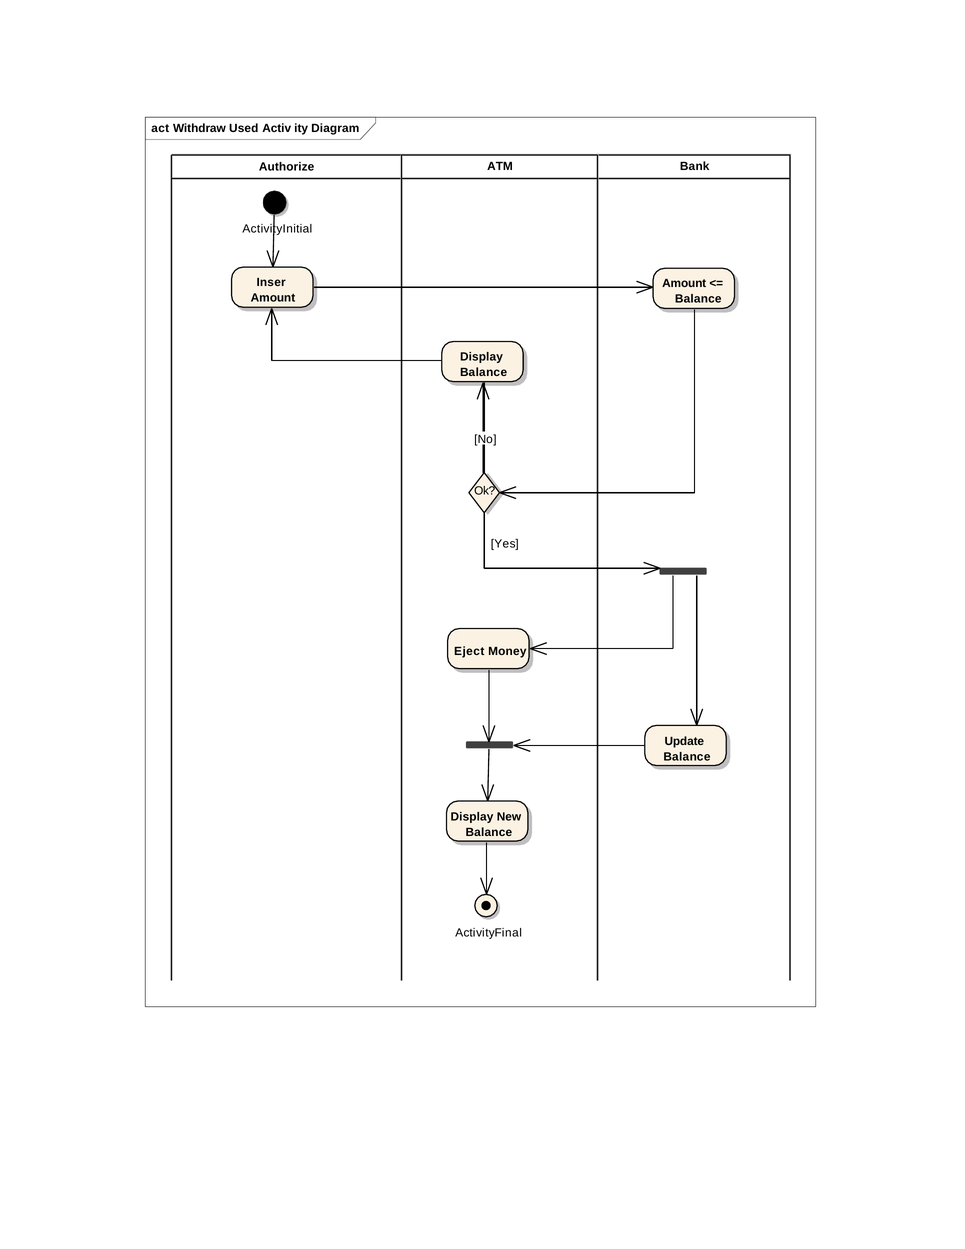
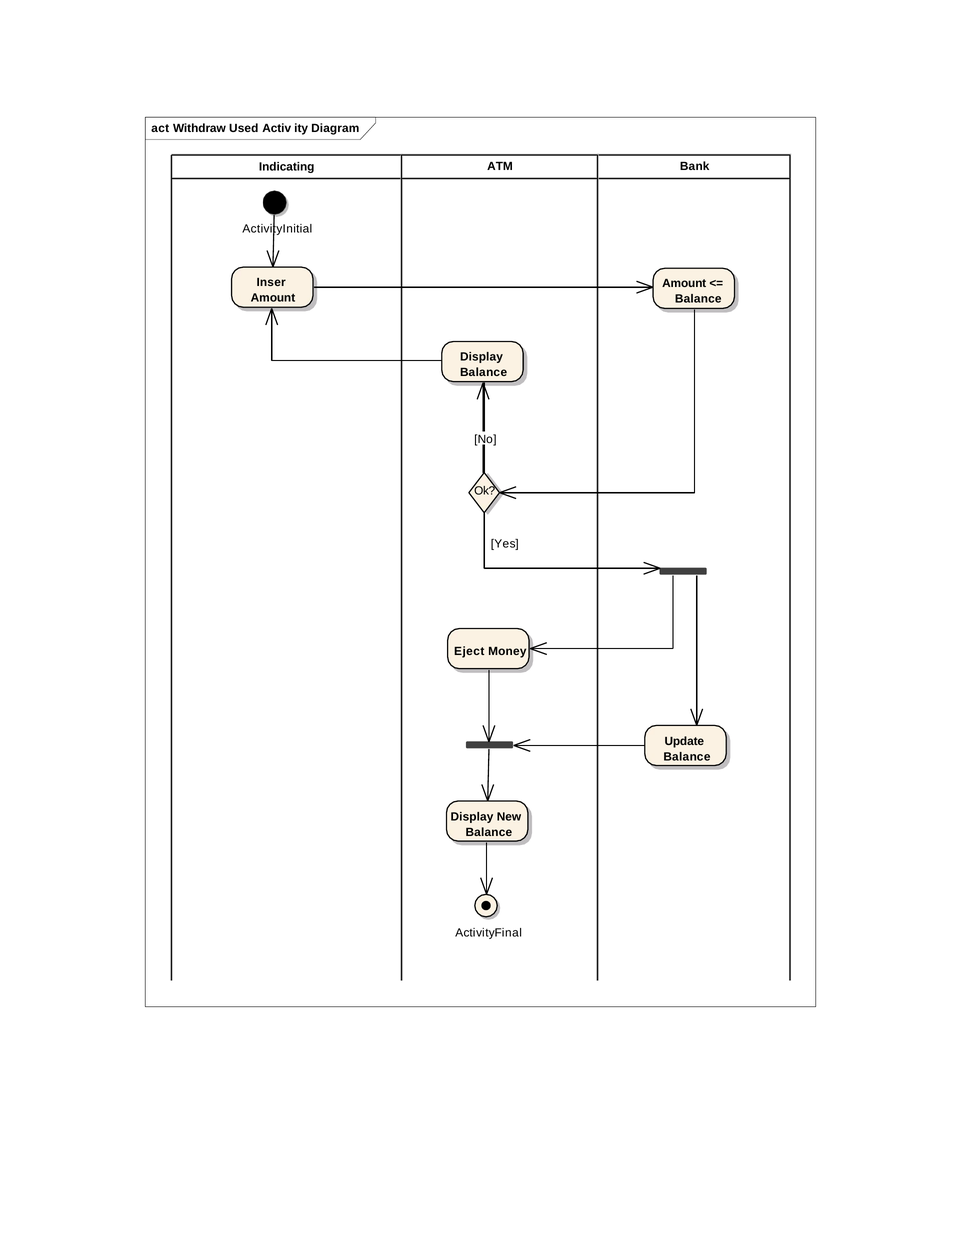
Authorize: Authorize -> Indicating
